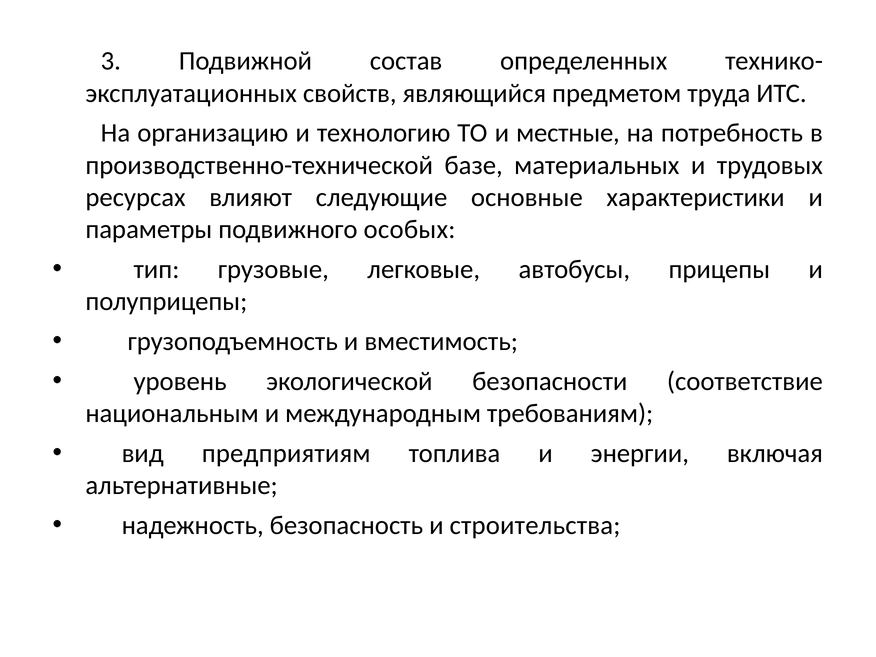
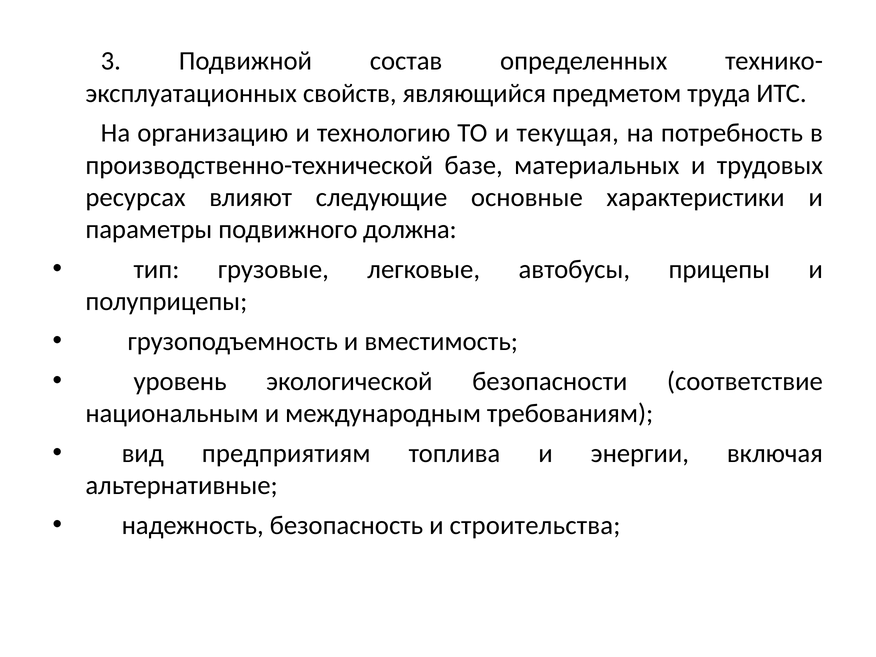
местные: местные -> текущая
особых: особых -> должна
